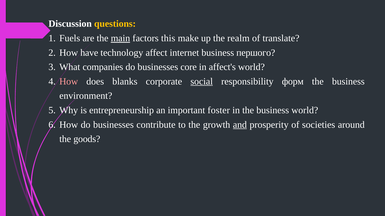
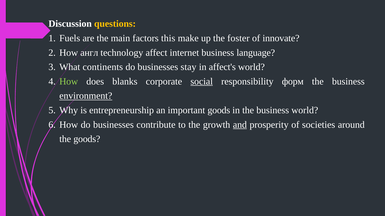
main underline: present -> none
realm: realm -> foster
translate: translate -> innovate
have: have -> англ
першого: першого -> language
companies: companies -> continents
core: core -> stay
How at (69, 82) colour: pink -> light green
environment underline: none -> present
important foster: foster -> goods
